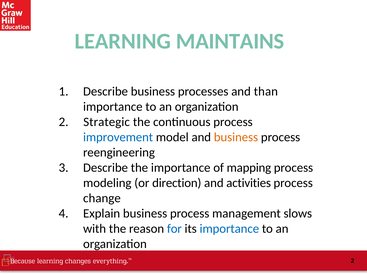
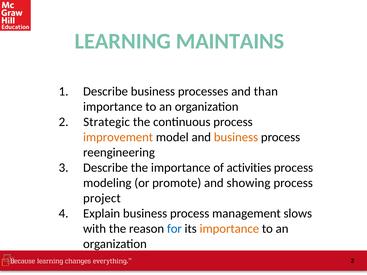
improvement colour: blue -> orange
mapping: mapping -> activities
direction: direction -> promote
activities: activities -> showing
change: change -> project
importance at (229, 229) colour: blue -> orange
